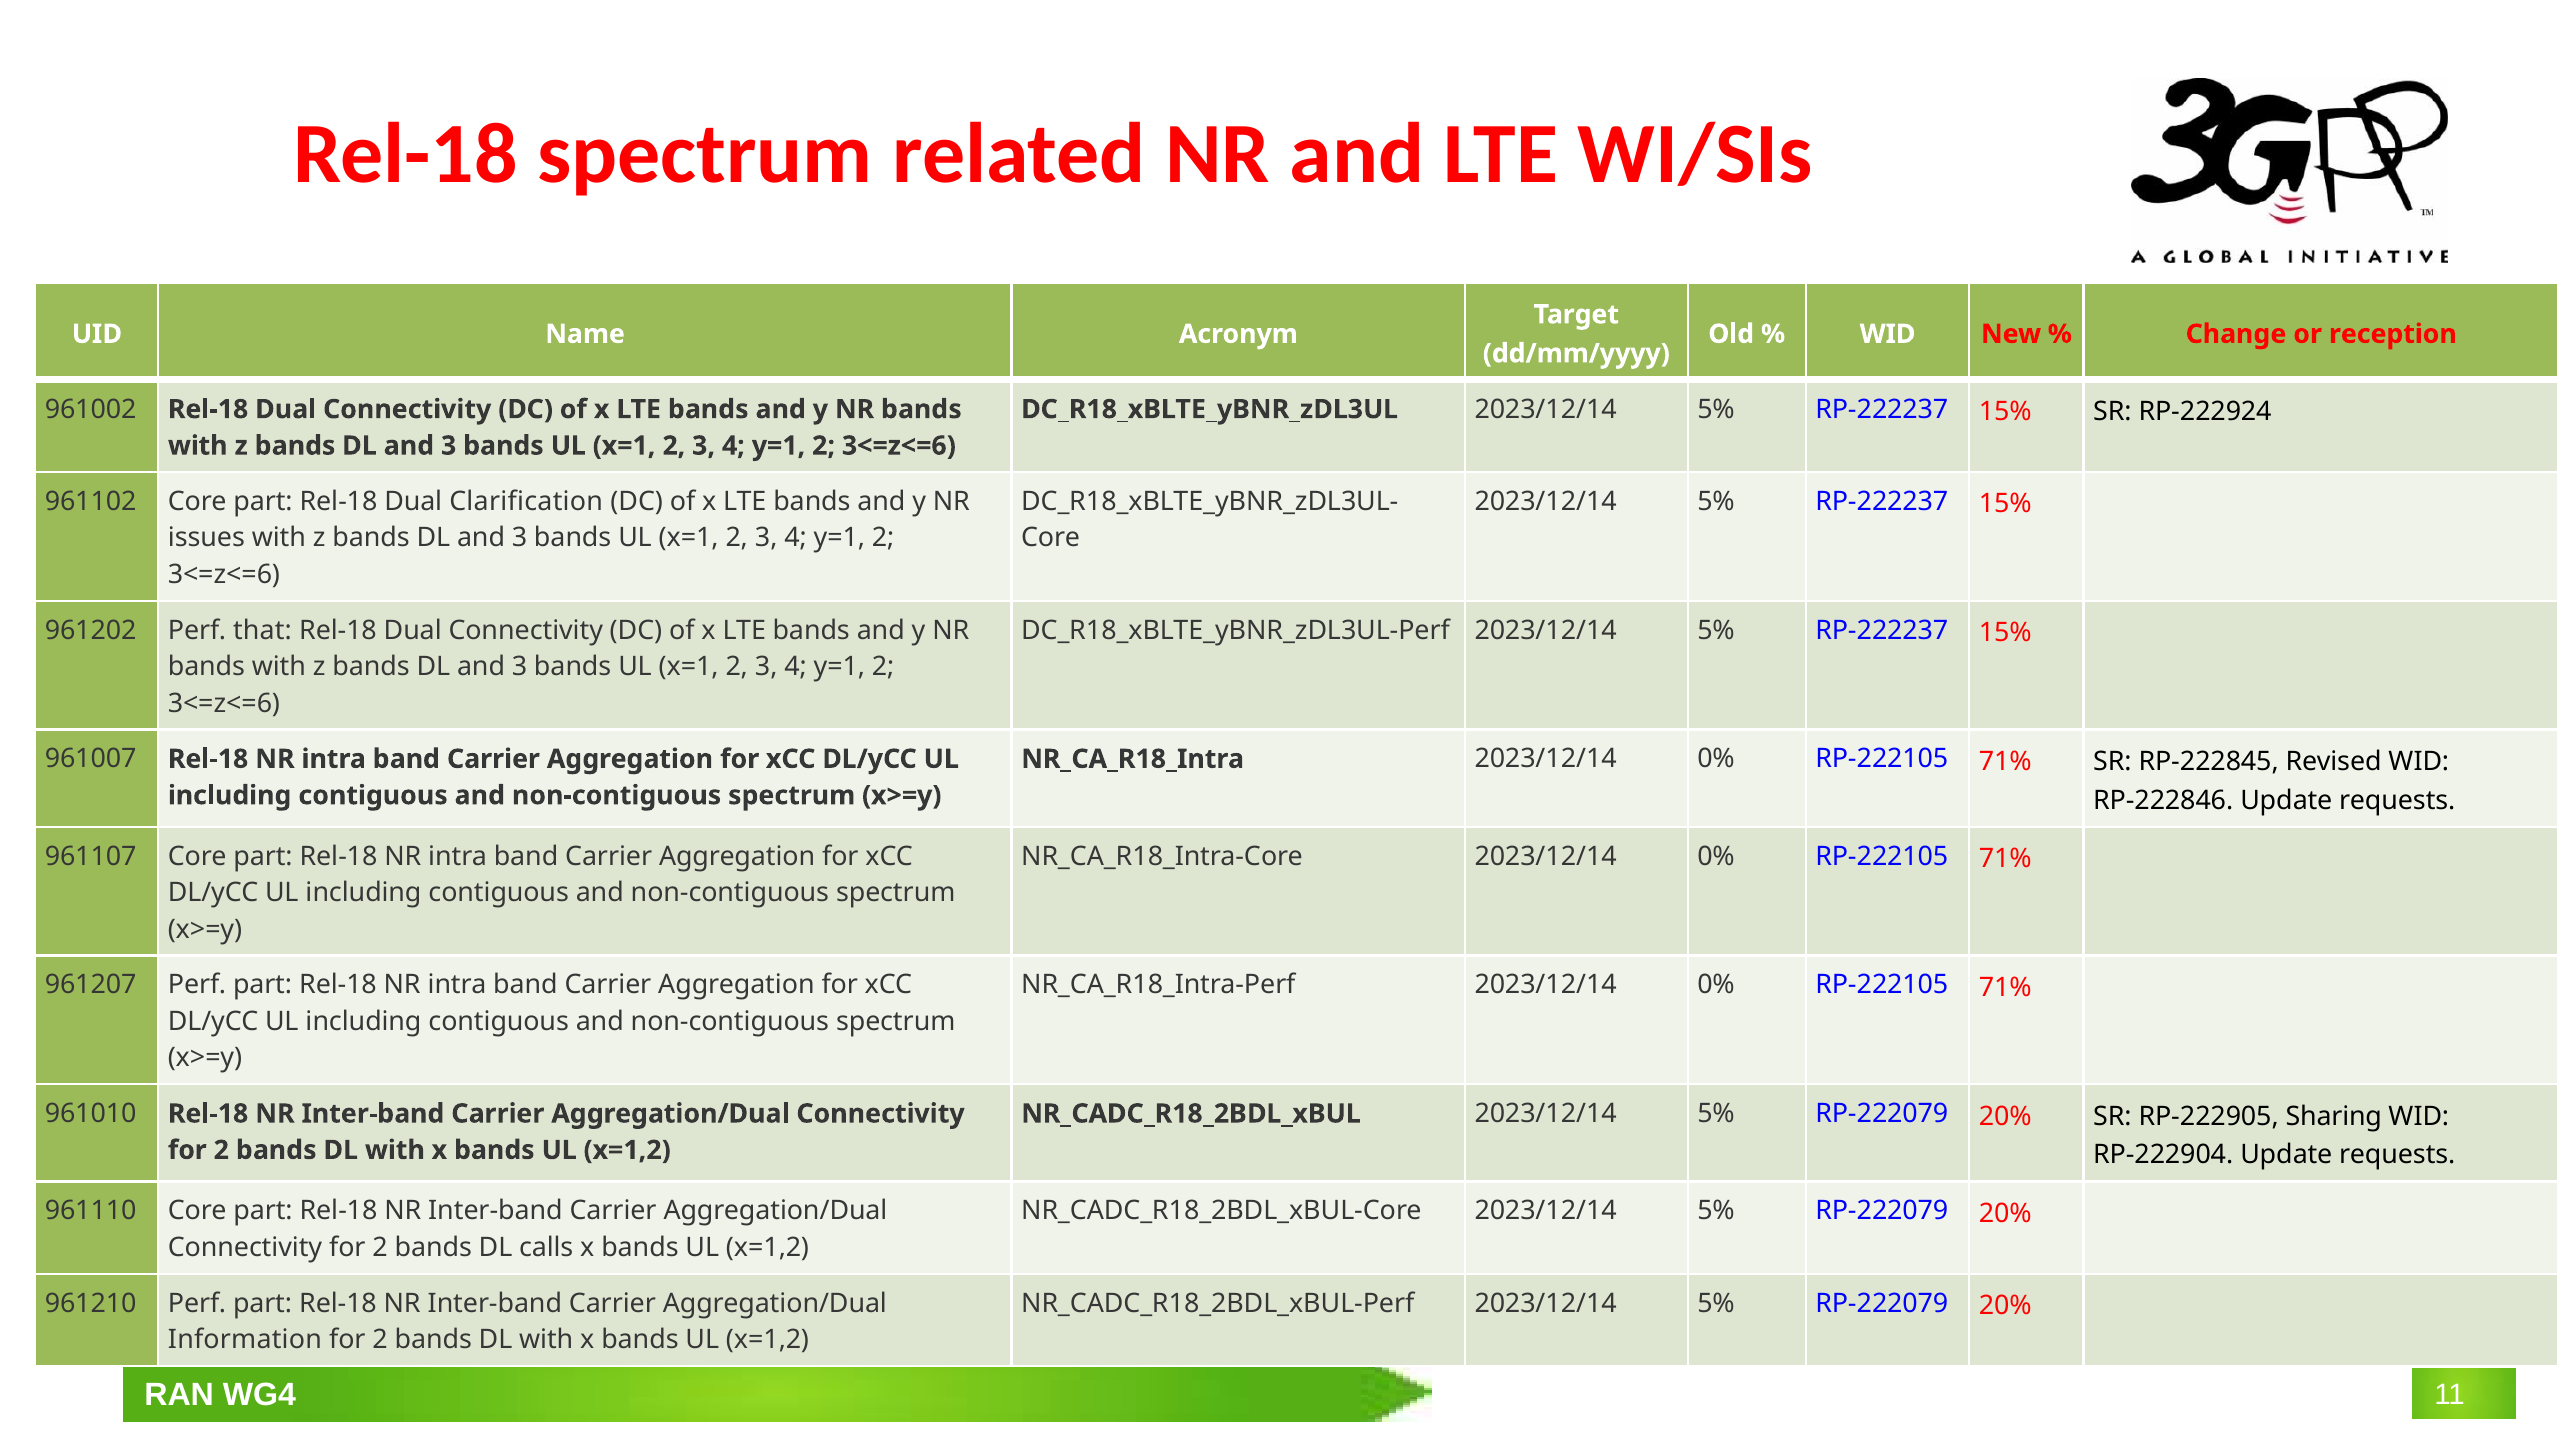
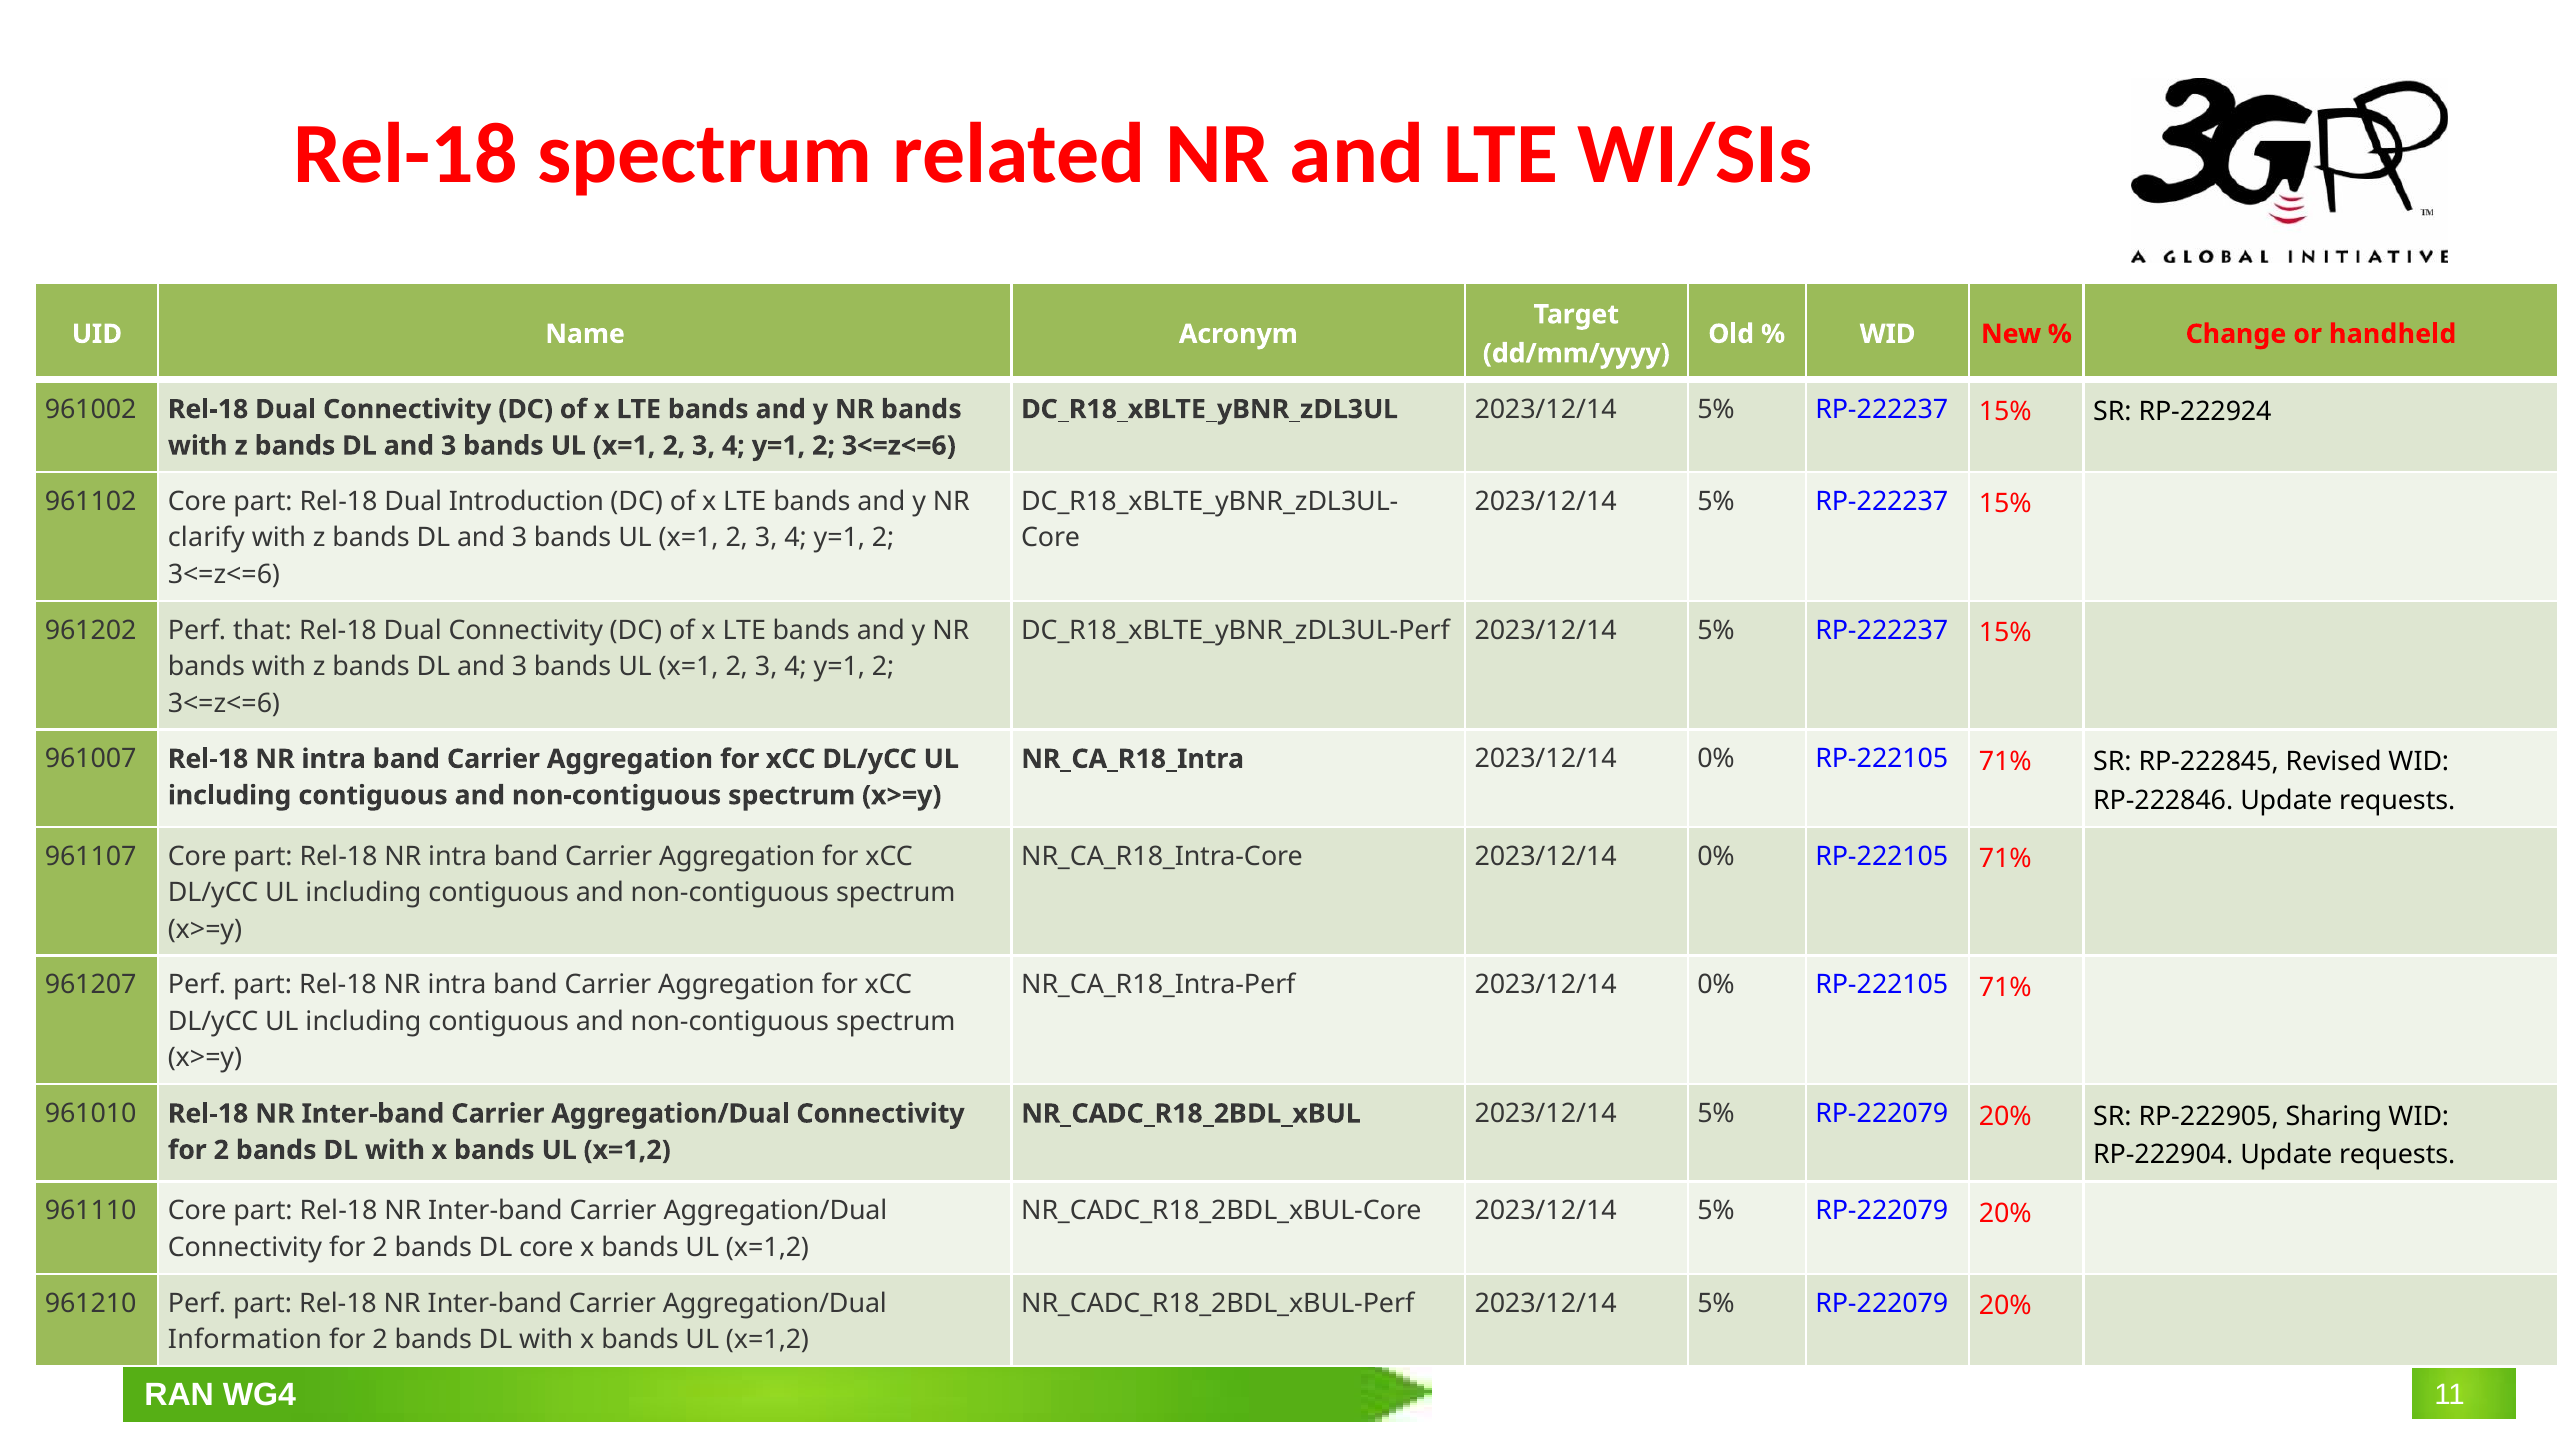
reception: reception -> handheld
Clarification: Clarification -> Introduction
issues: issues -> clarify
DL calls: calls -> core
